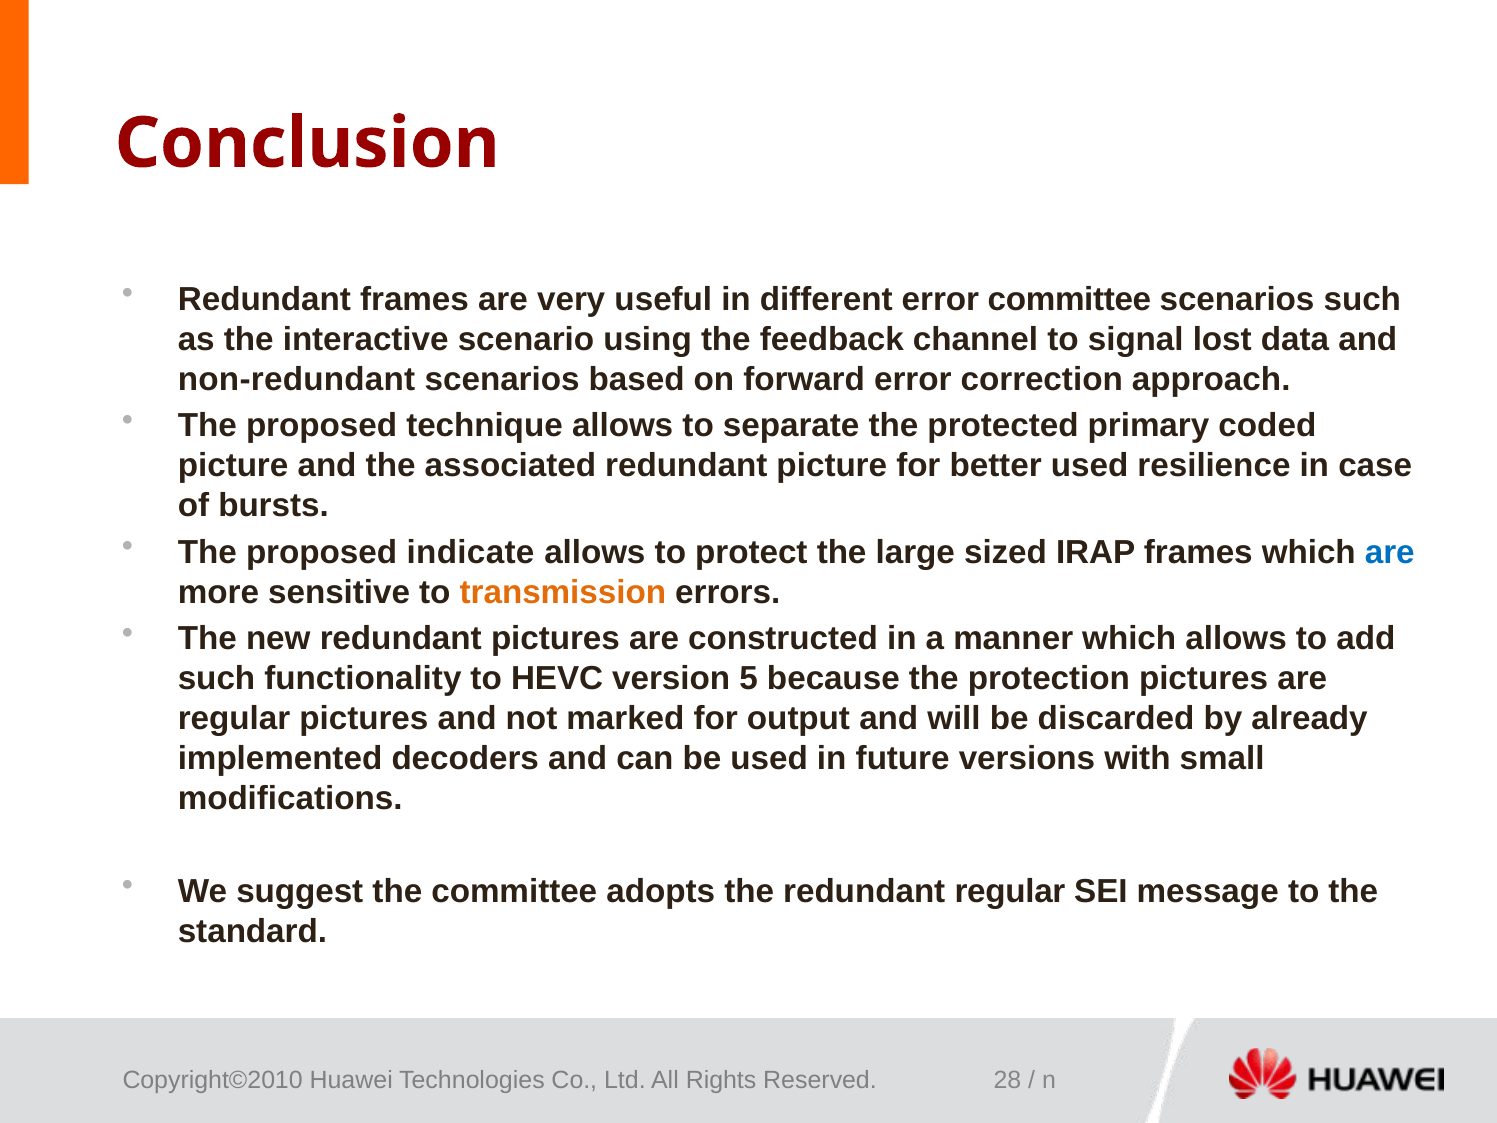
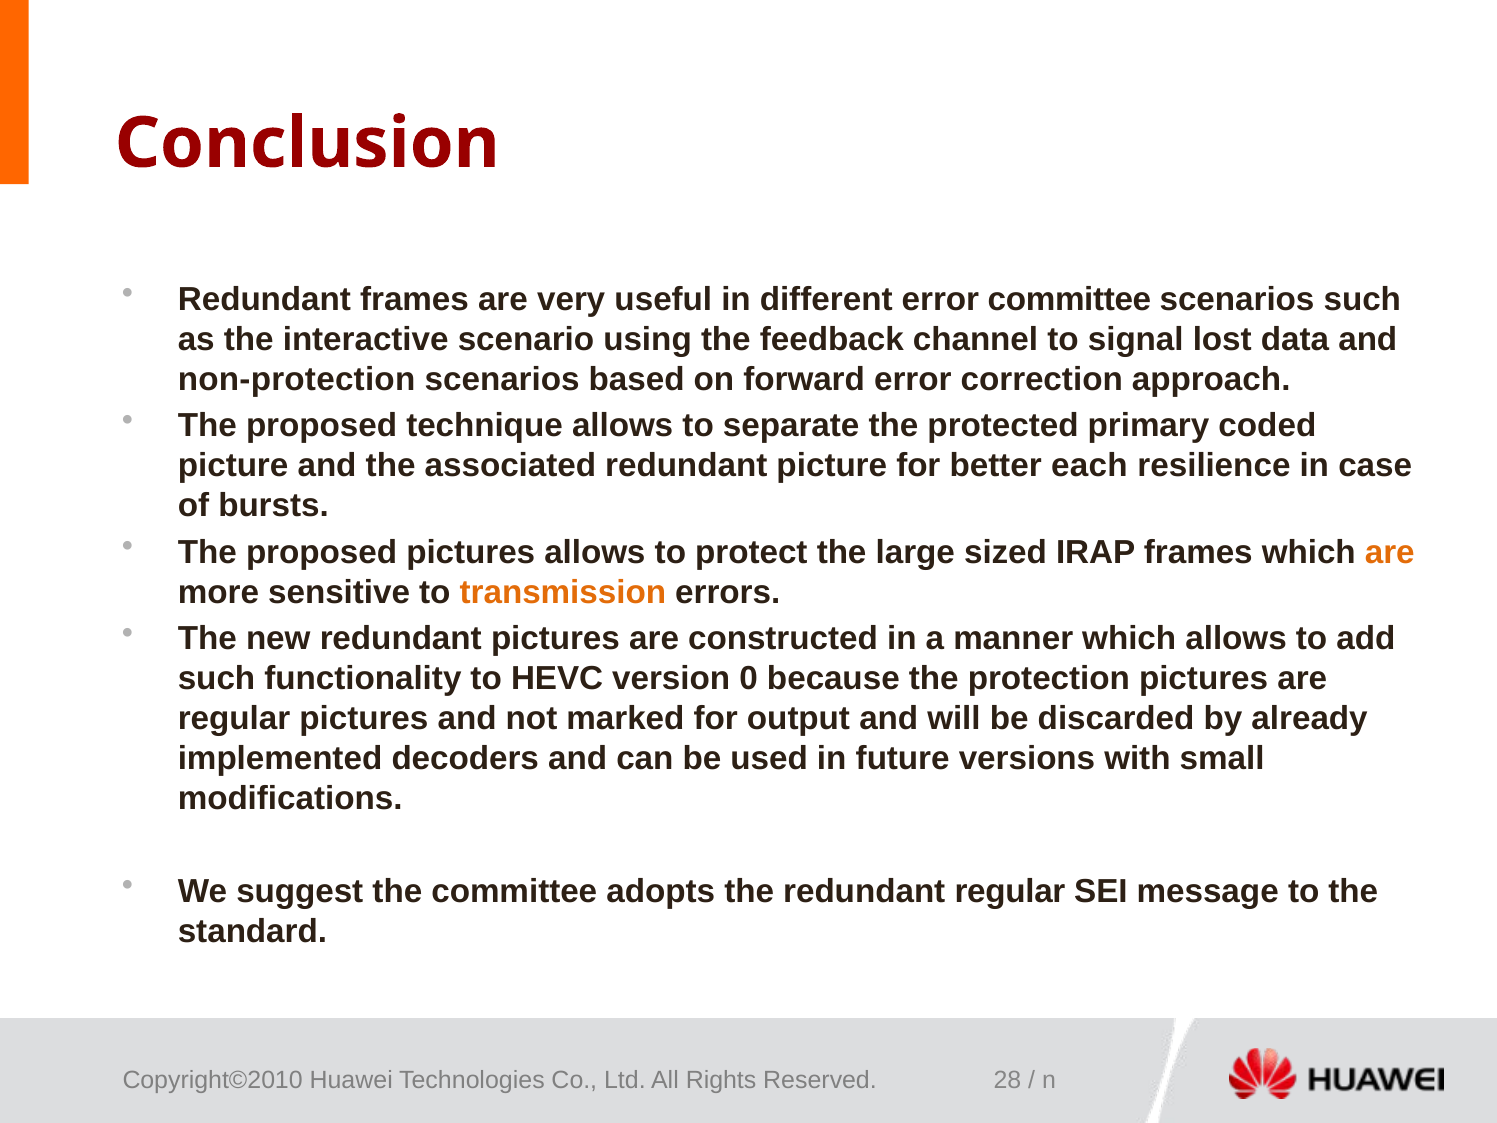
non-redundant: non-redundant -> non-protection
better used: used -> each
proposed indicate: indicate -> pictures
are at (1390, 552) colour: blue -> orange
5: 5 -> 0
